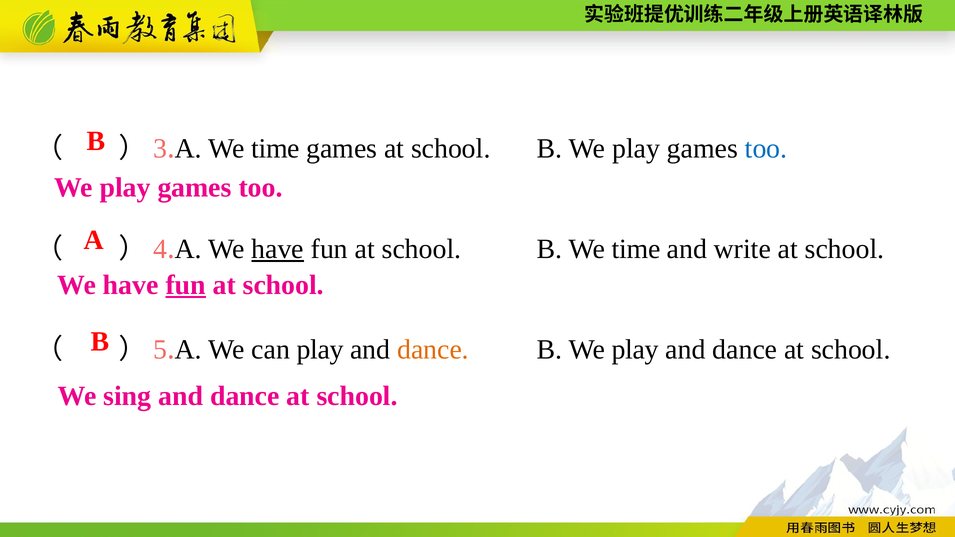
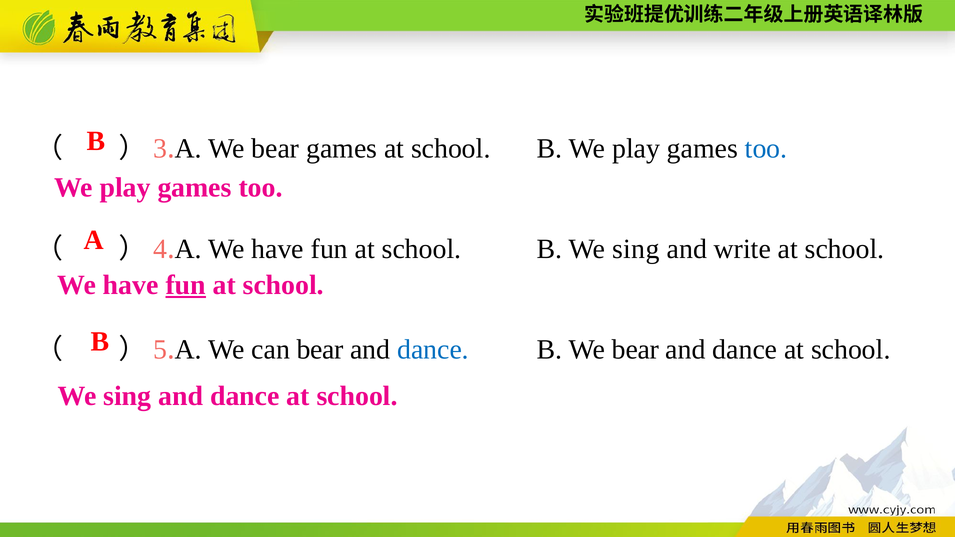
A We time: time -> bear
have at (278, 249) underline: present -> none
B We time: time -> sing
can play: play -> bear
dance at (433, 350) colour: orange -> blue
play at (635, 350): play -> bear
